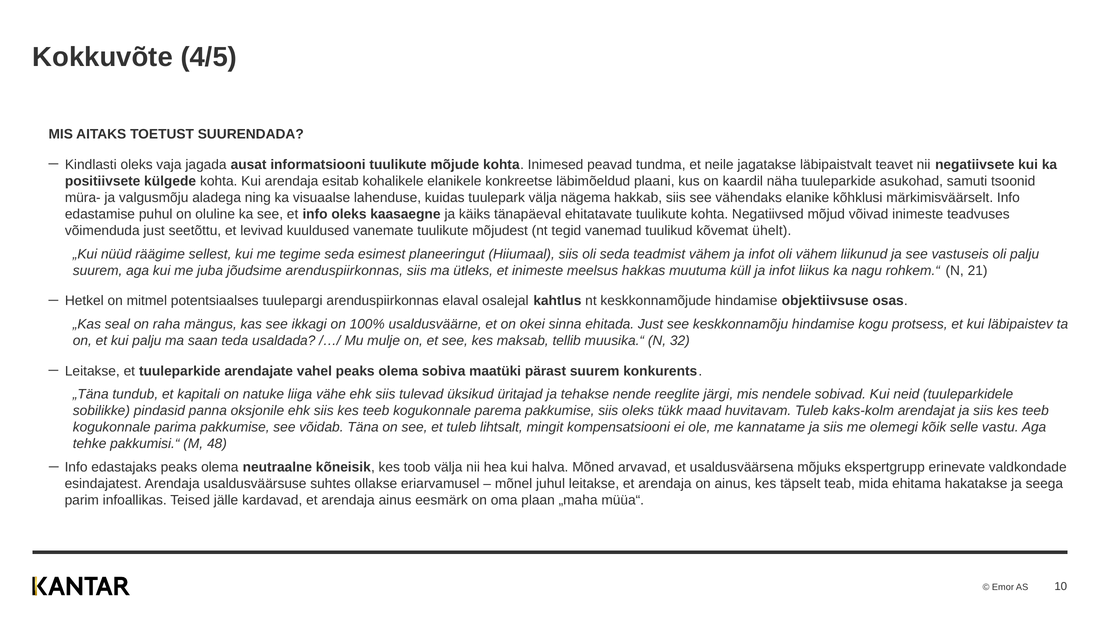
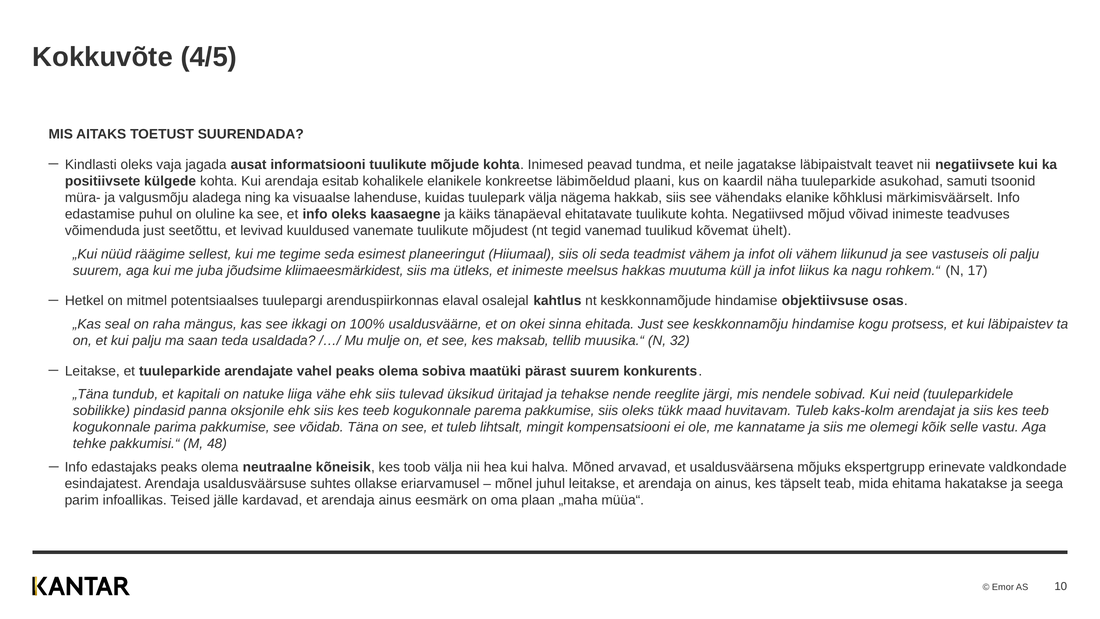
jõudsime arenduspiirkonnas: arenduspiirkonnas -> kliimaeesmärkidest
21: 21 -> 17
